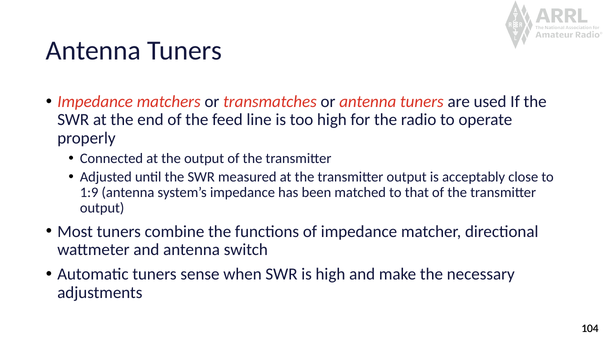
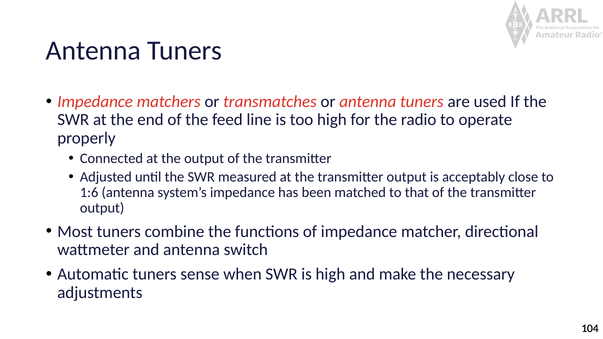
1:9: 1:9 -> 1:6
